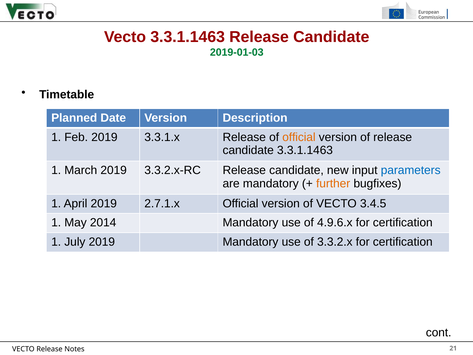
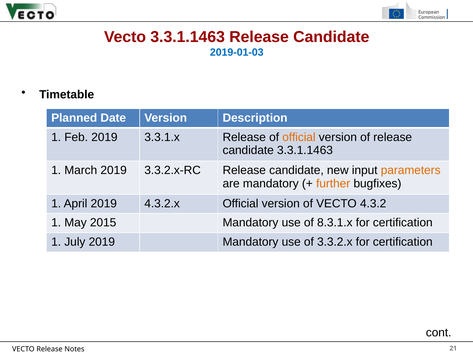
2019-01-03 colour: green -> blue
parameters colour: blue -> orange
2.7.1.x: 2.7.1.x -> 4.3.2.x
3.4.5: 3.4.5 -> 4.3.2
2014: 2014 -> 2015
4.9.6.x: 4.9.6.x -> 8.3.1.x
